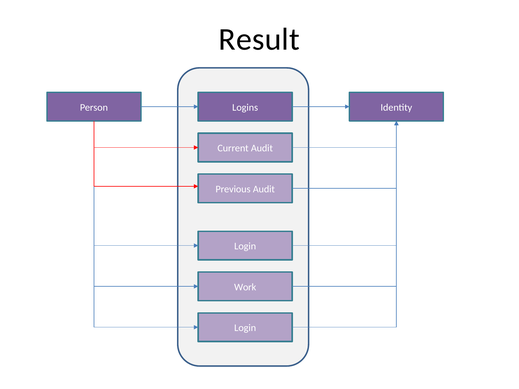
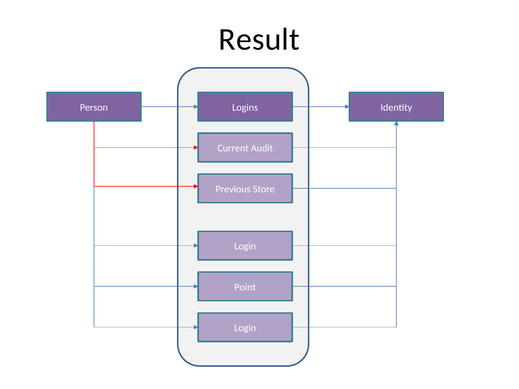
Previous Audit: Audit -> Store
Work: Work -> Point
